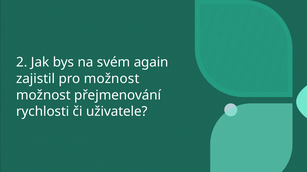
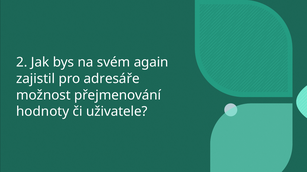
pro možnost: možnost -> adresáře
rychlosti: rychlosti -> hodnoty
